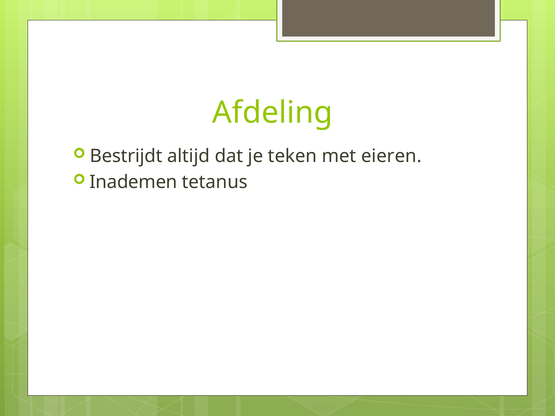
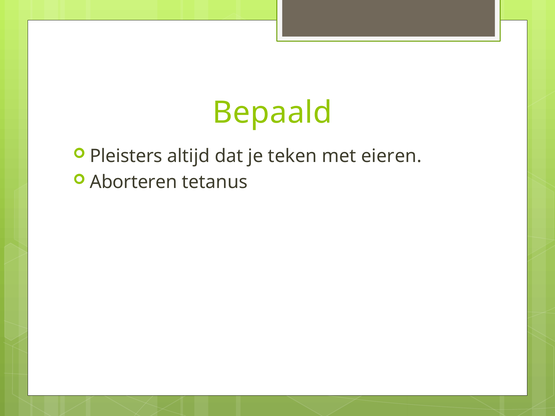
Afdeling: Afdeling -> Bepaald
Bestrijdt: Bestrijdt -> Pleisters
Inademen: Inademen -> Aborteren
